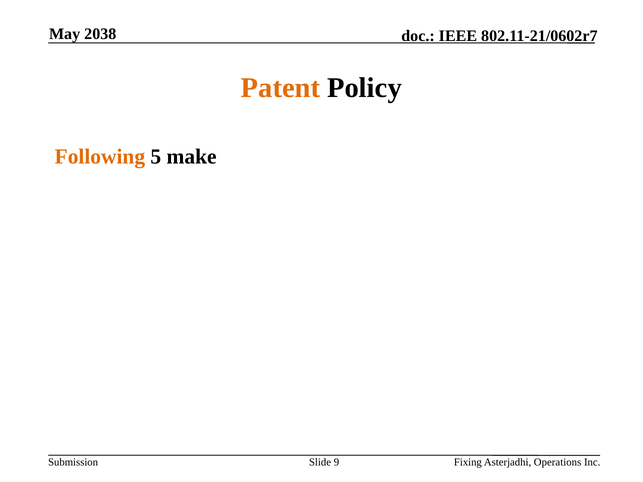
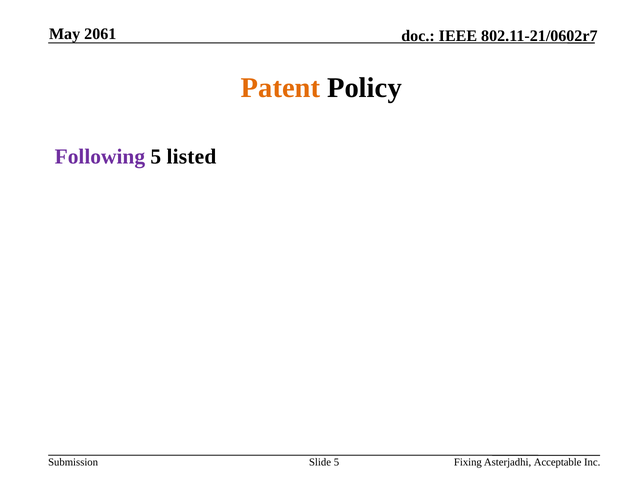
2038: 2038 -> 2061
Following colour: orange -> purple
make: make -> listed
Slide 9: 9 -> 5
Operations: Operations -> Acceptable
